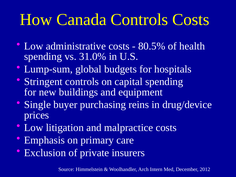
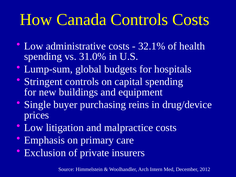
80.5%: 80.5% -> 32.1%
